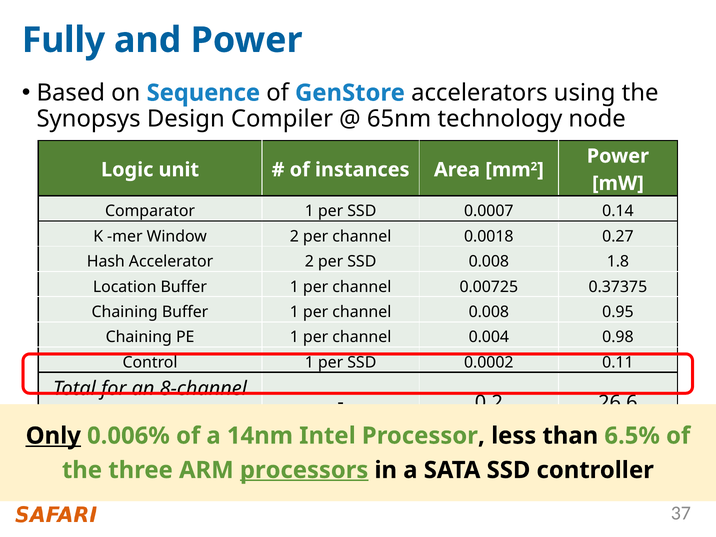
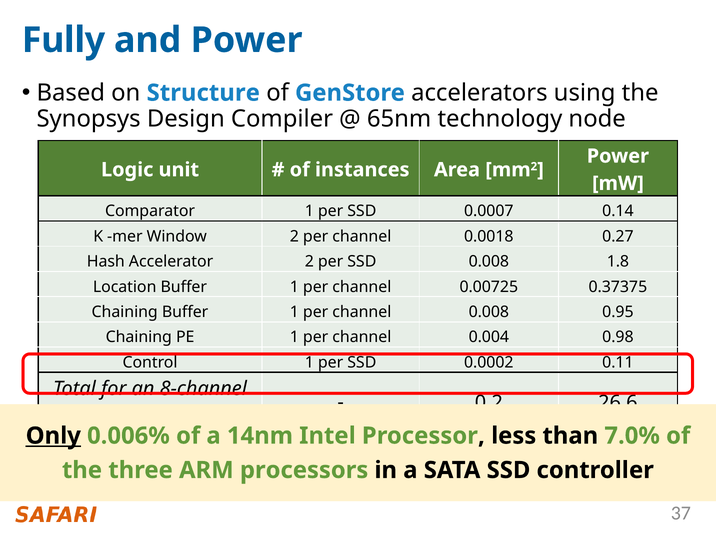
Sequence: Sequence -> Structure
6.5%: 6.5% -> 7.0%
processors underline: present -> none
